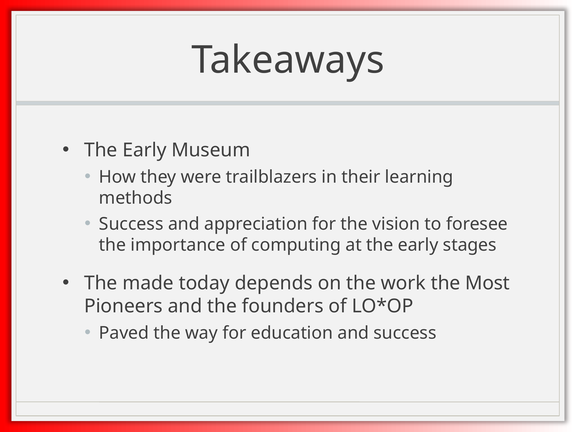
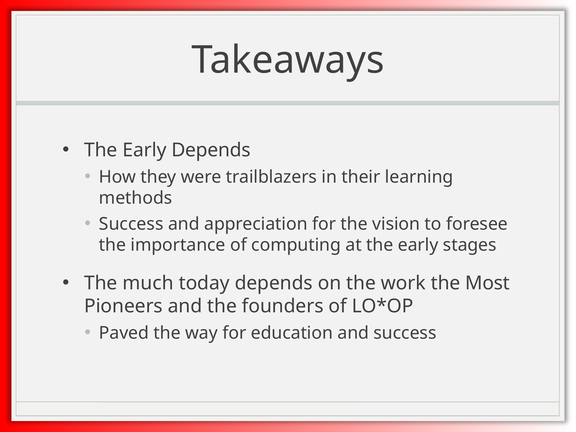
Early Museum: Museum -> Depends
made: made -> much
